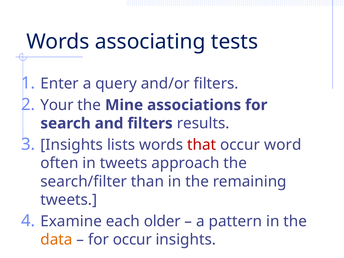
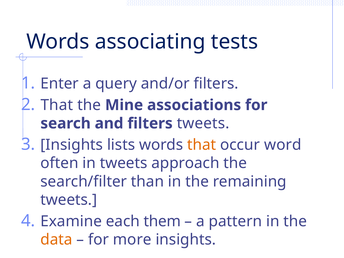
Your at (57, 105): Your -> That
filters results: results -> tweets
that at (202, 145) colour: red -> orange
older: older -> them
for occur: occur -> more
